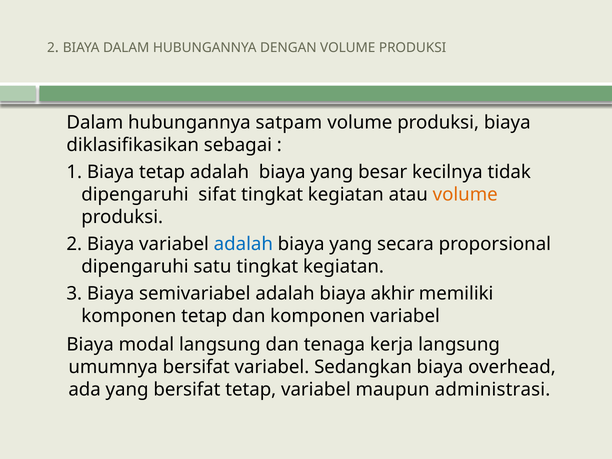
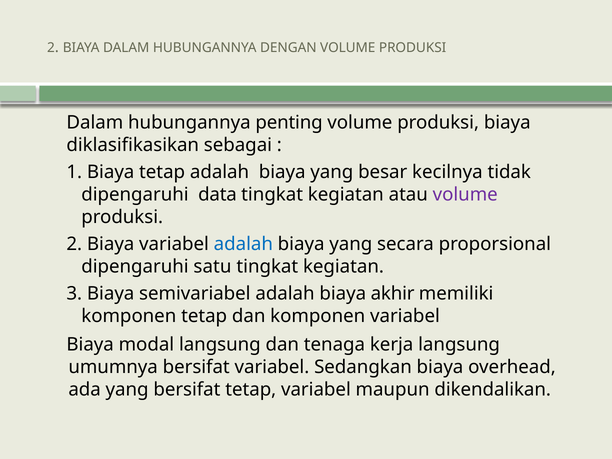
satpam: satpam -> penting
sifat: sifat -> data
volume at (465, 195) colour: orange -> purple
administrasi: administrasi -> dikendalikan
